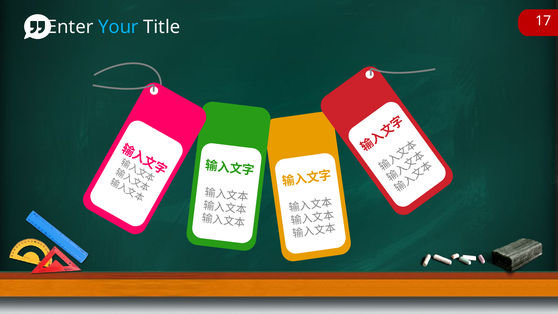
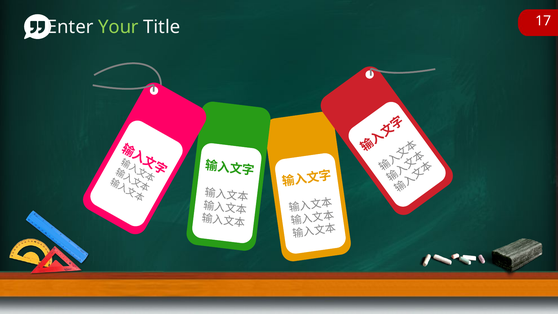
Your colour: light blue -> light green
